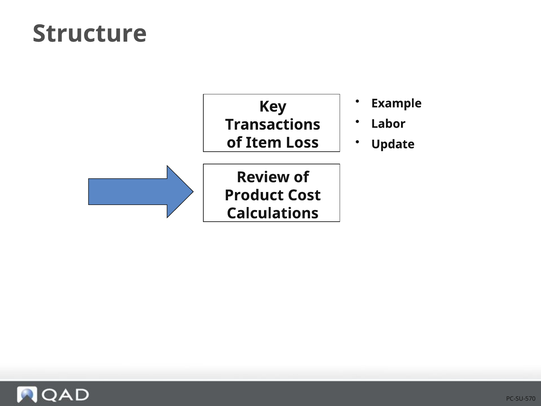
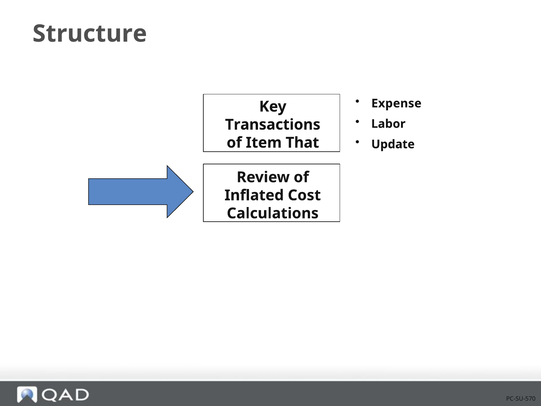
Example: Example -> Expense
Loss: Loss -> That
Product: Product -> Inflated
